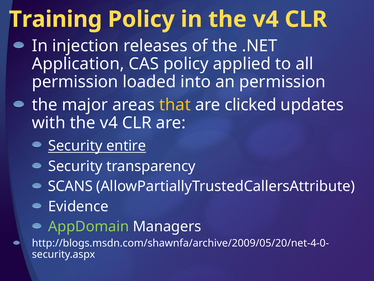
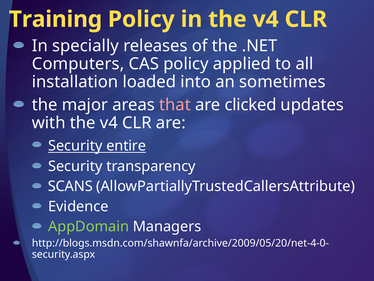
injection: injection -> specially
Application: Application -> Computers
permission at (75, 82): permission -> installation
an permission: permission -> sometimes
that colour: yellow -> pink
